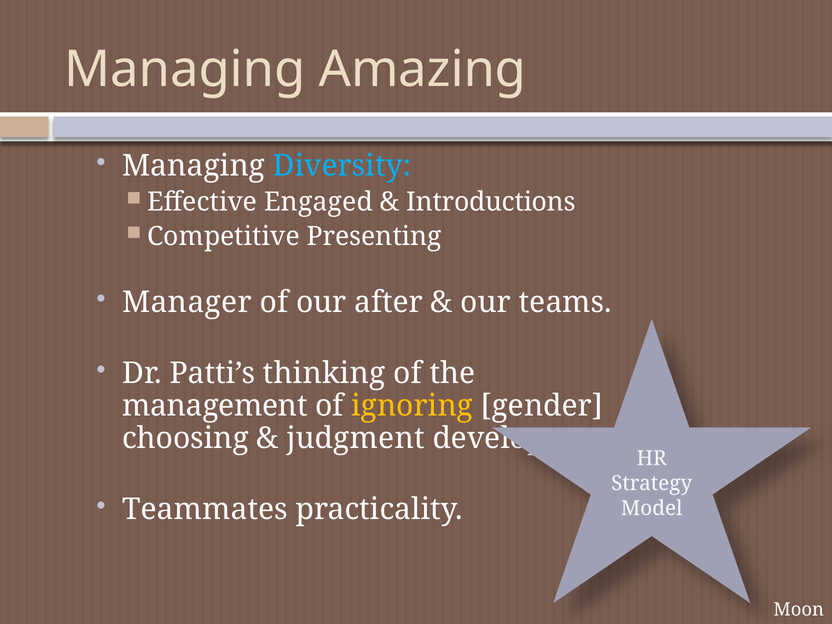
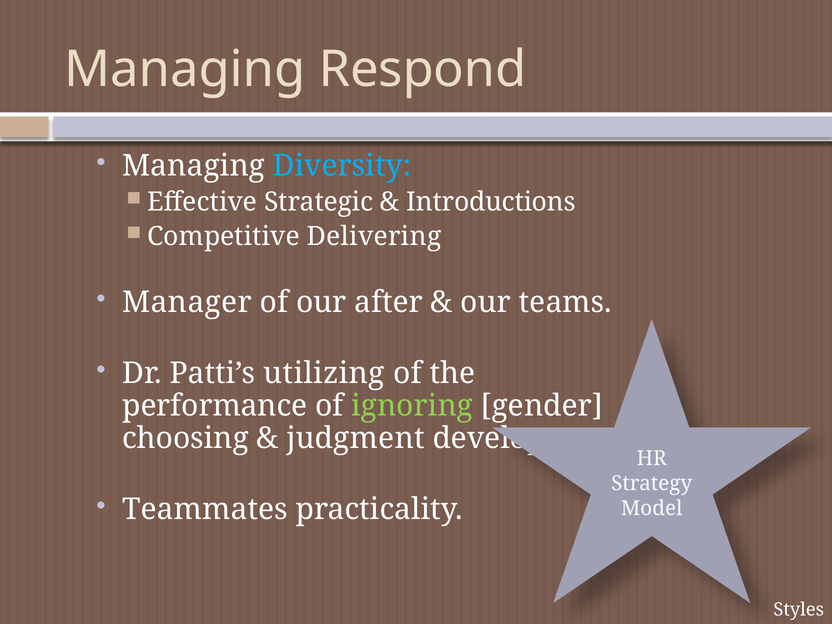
Amazing: Amazing -> Respond
Engaged: Engaged -> Strategic
Presenting: Presenting -> Delivering
thinking: thinking -> utilizing
management: management -> performance
ignoring colour: yellow -> light green
Moon: Moon -> Styles
